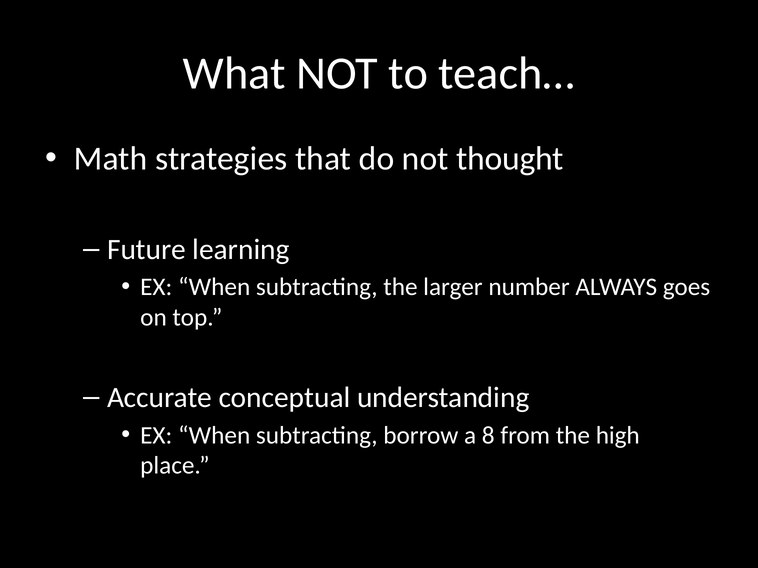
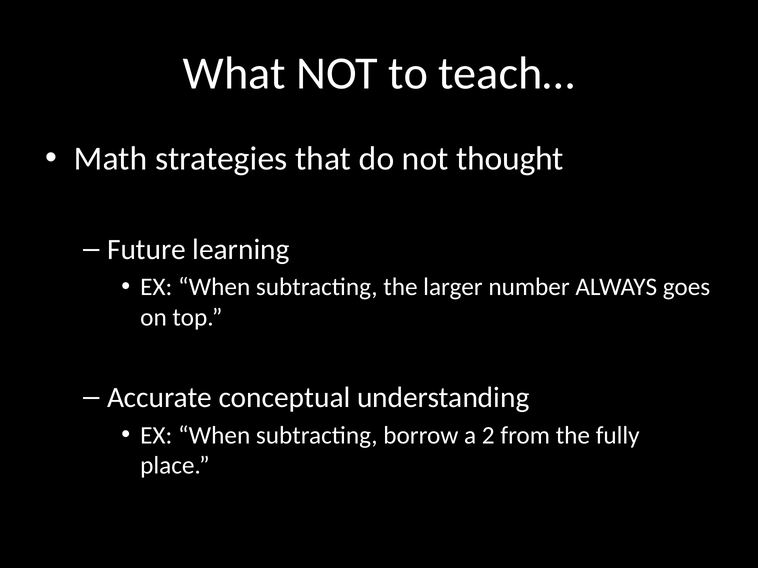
8: 8 -> 2
high: high -> fully
